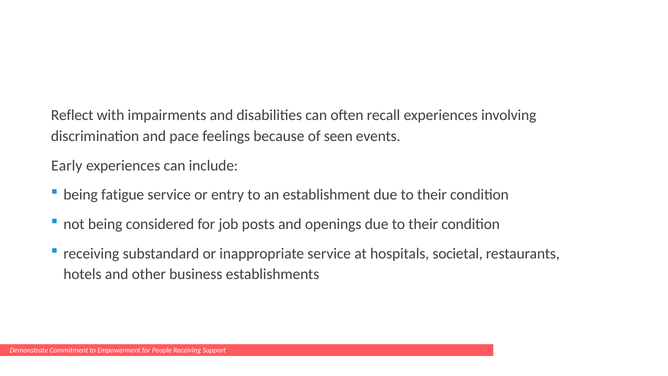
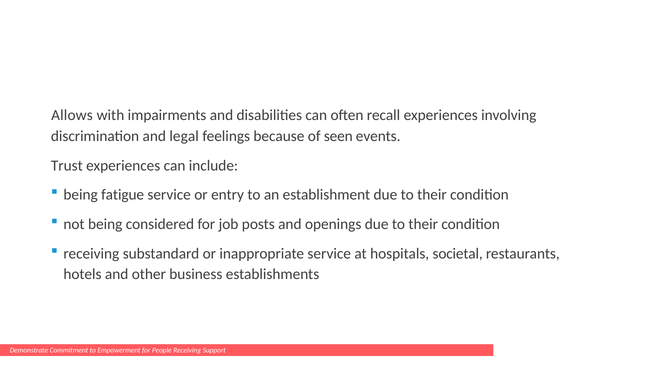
Reflect: Reflect -> Allows
pace: pace -> legal
Early: Early -> Trust
